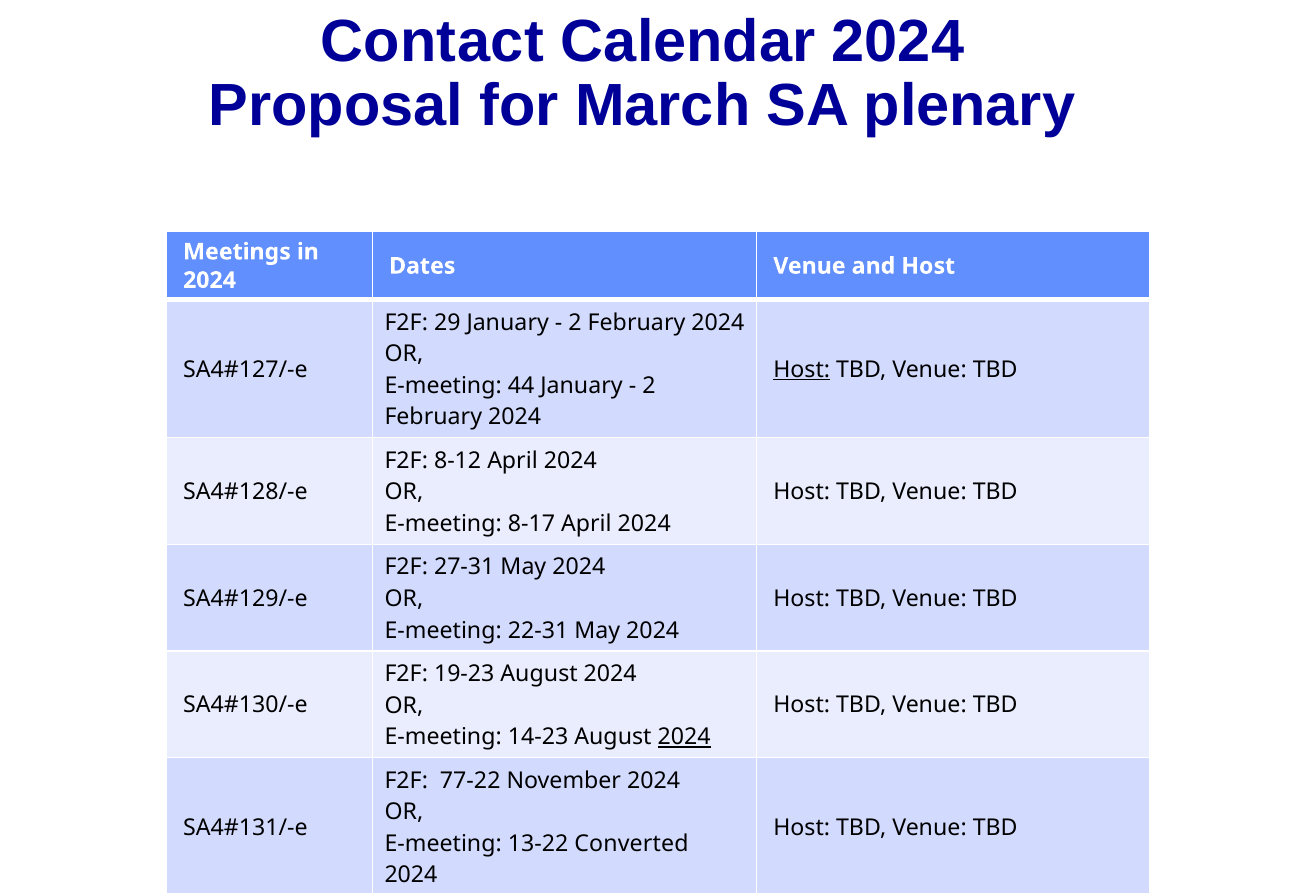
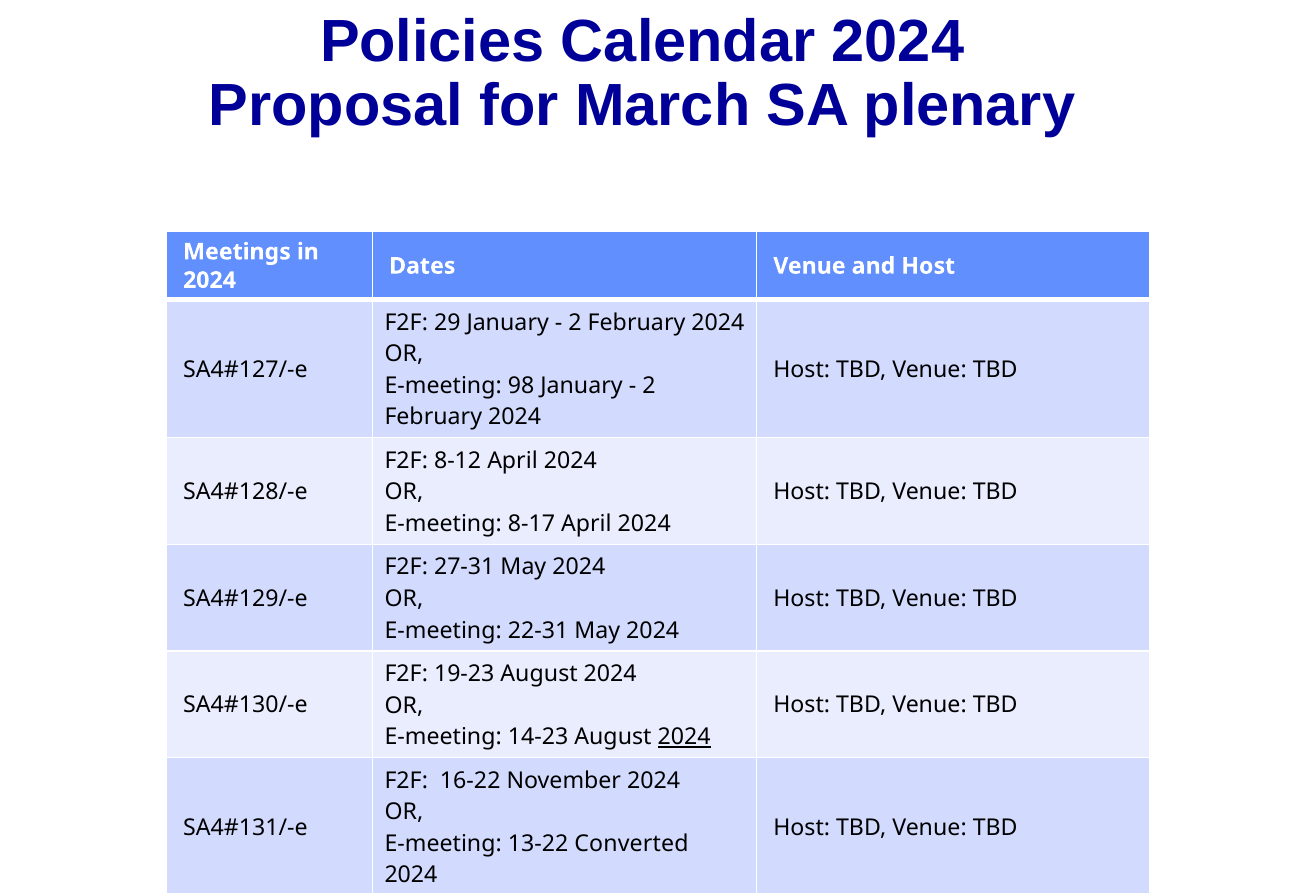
Contact: Contact -> Policies
Host at (802, 369) underline: present -> none
44: 44 -> 98
77-22: 77-22 -> 16-22
